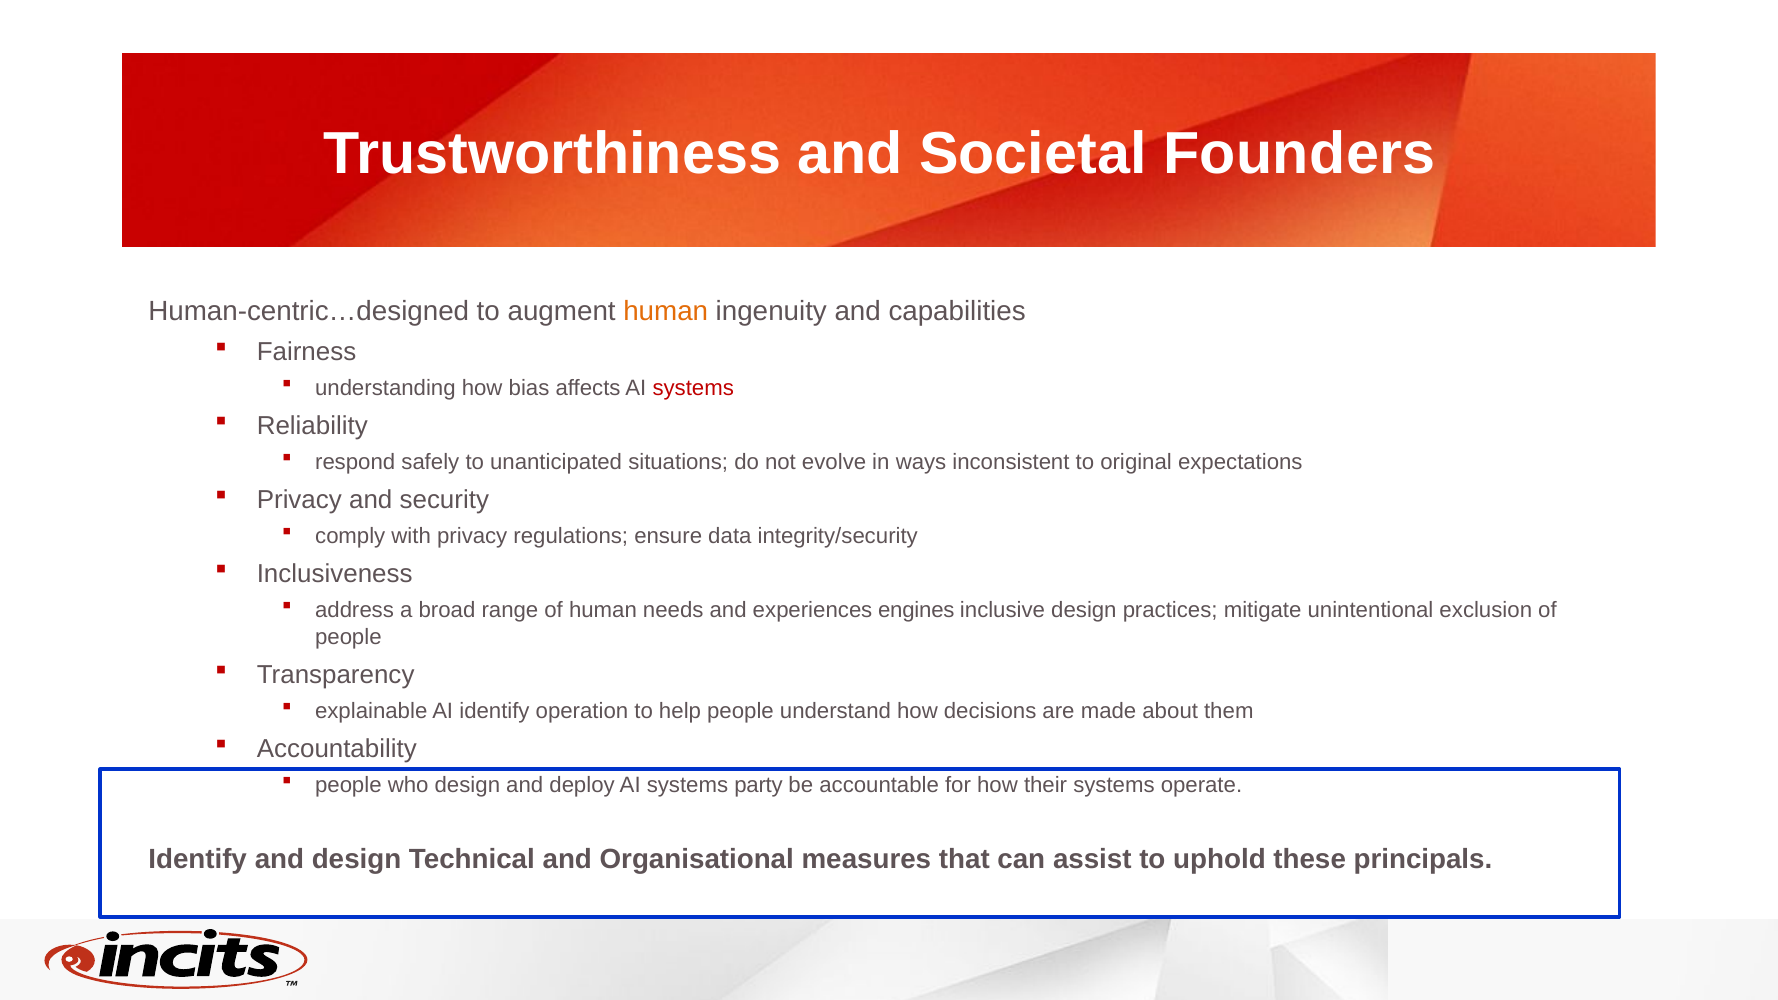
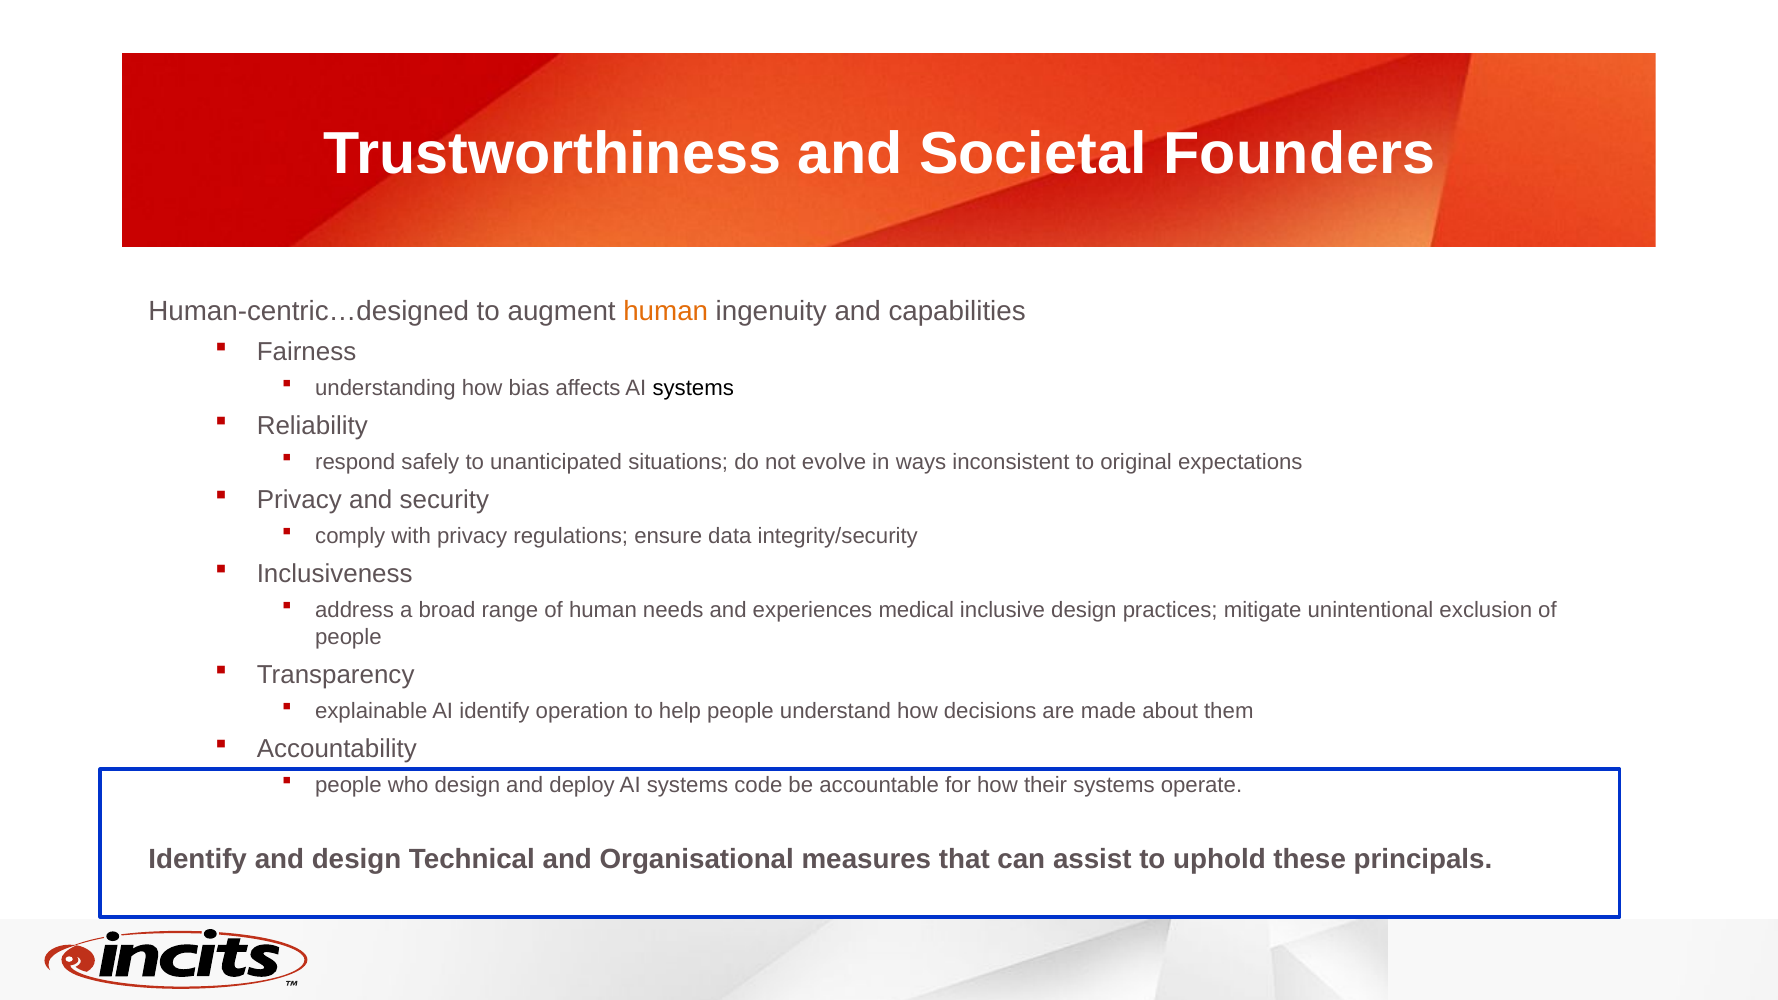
systems at (693, 388) colour: red -> black
engines: engines -> medical
party: party -> code
